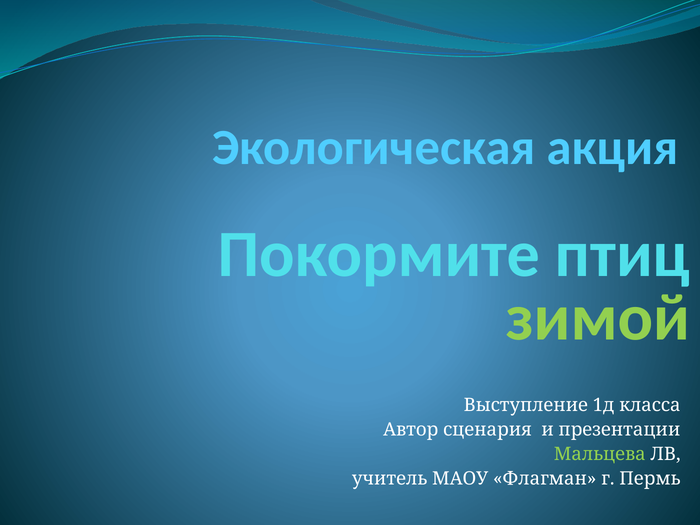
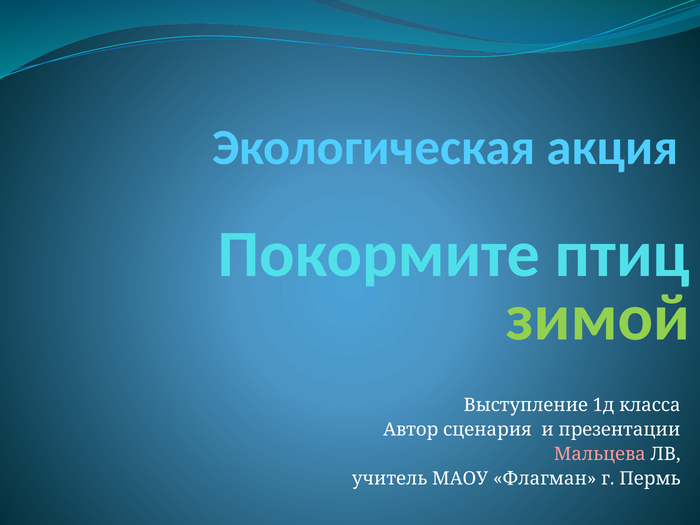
Мальцева colour: light green -> pink
